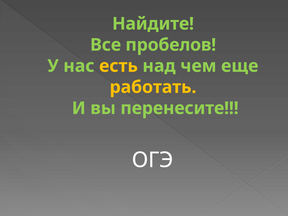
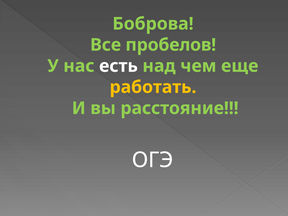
Найдите: Найдите -> Боброва
есть colour: yellow -> white
перенесите: перенесите -> расстояние
